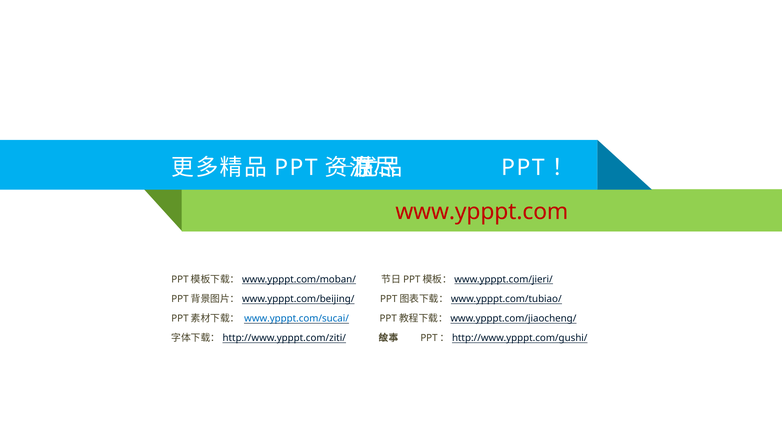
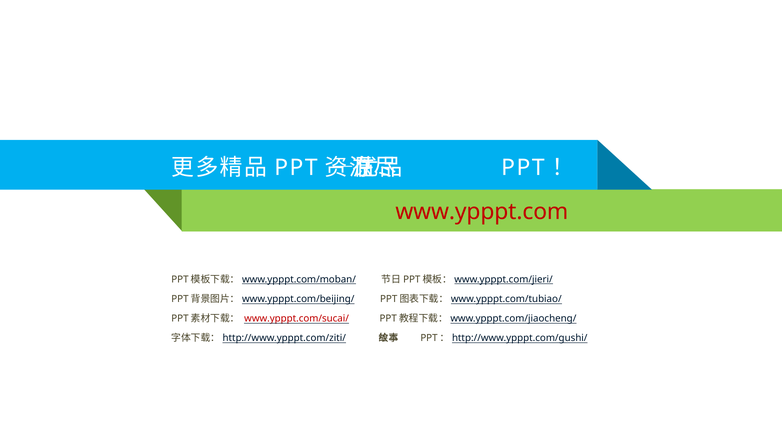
www.ypppt.com/sucai/ colour: blue -> red
